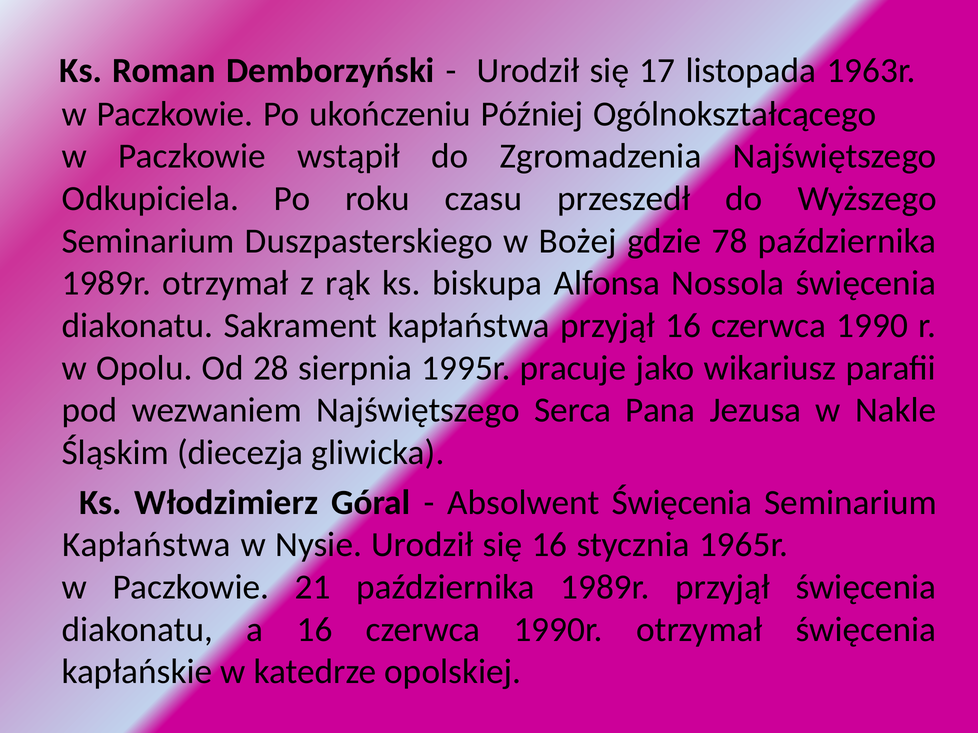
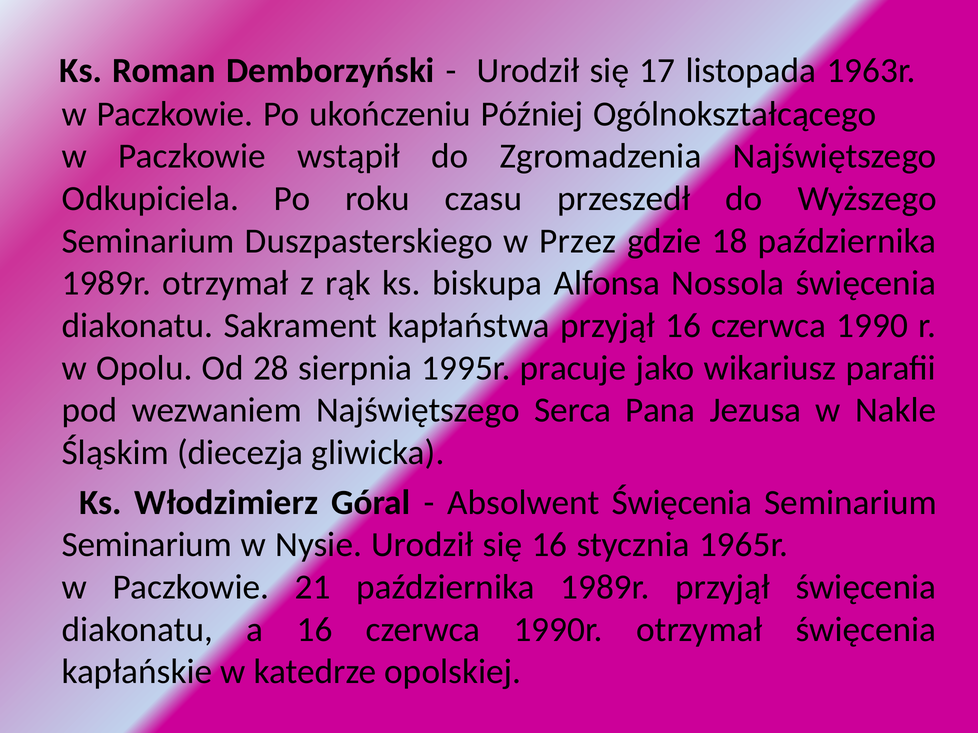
Bożej: Bożej -> Przez
78: 78 -> 18
Kapłaństwa at (146, 545): Kapłaństwa -> Seminarium
